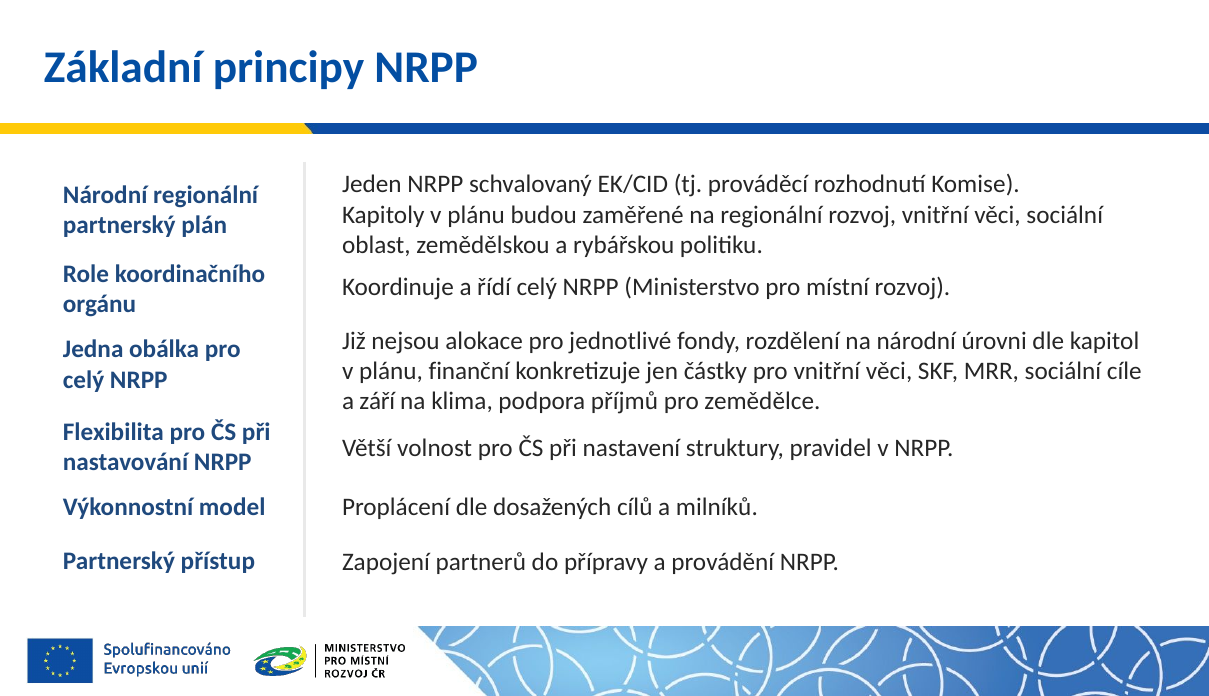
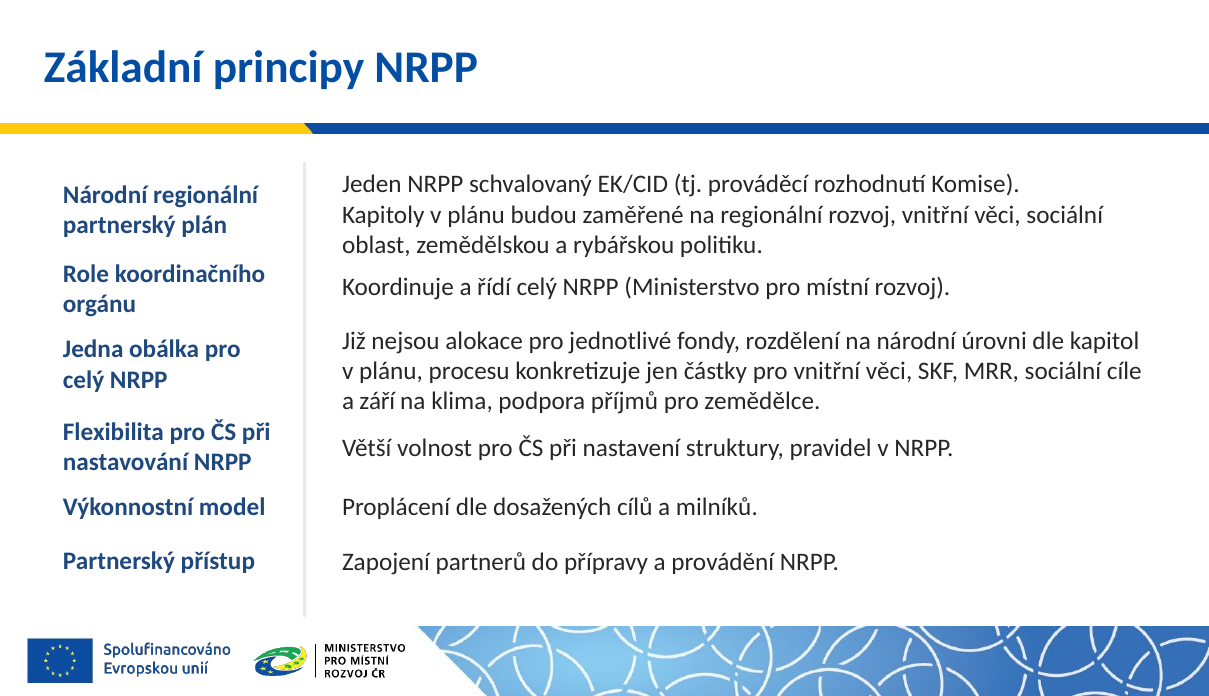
finanční: finanční -> procesu
